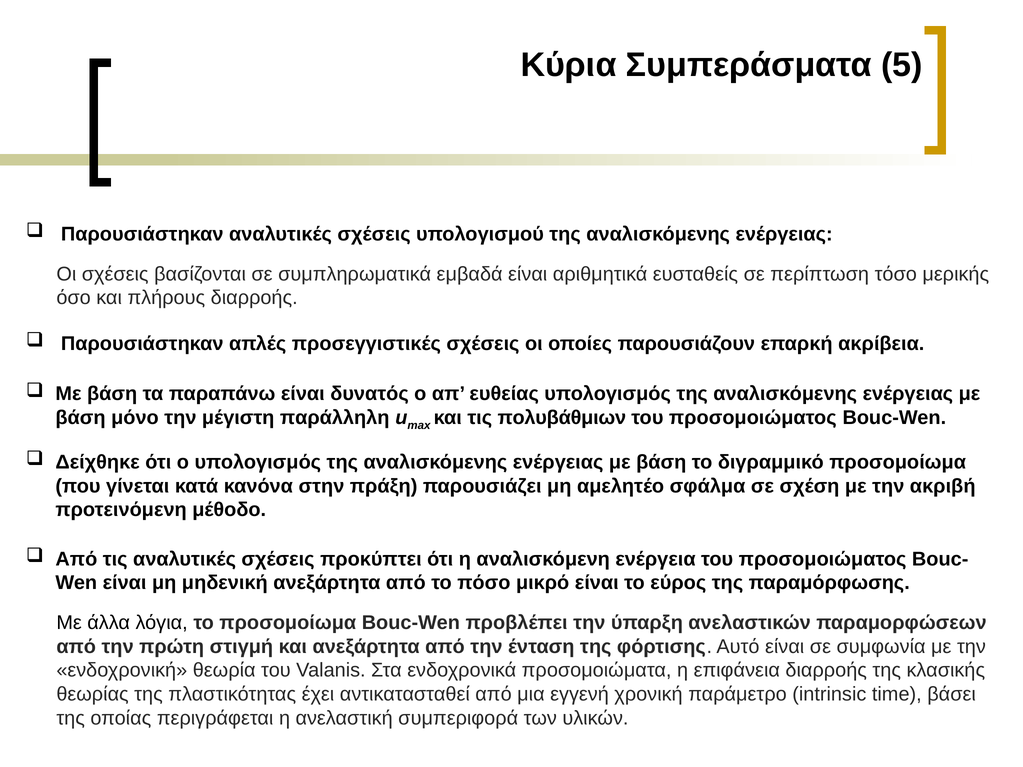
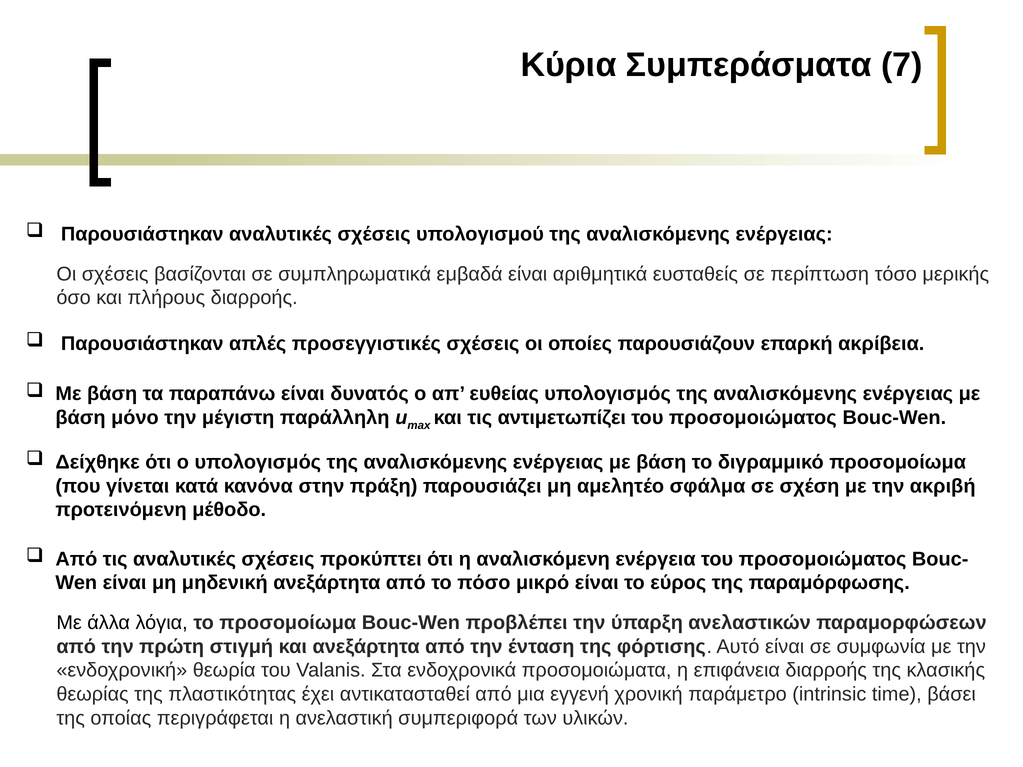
5: 5 -> 7
πολυβάθμιων: πολυβάθμιων -> αντιμετωπίζει
